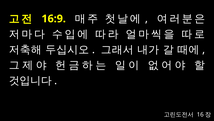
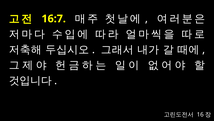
16:9: 16:9 -> 16:7
